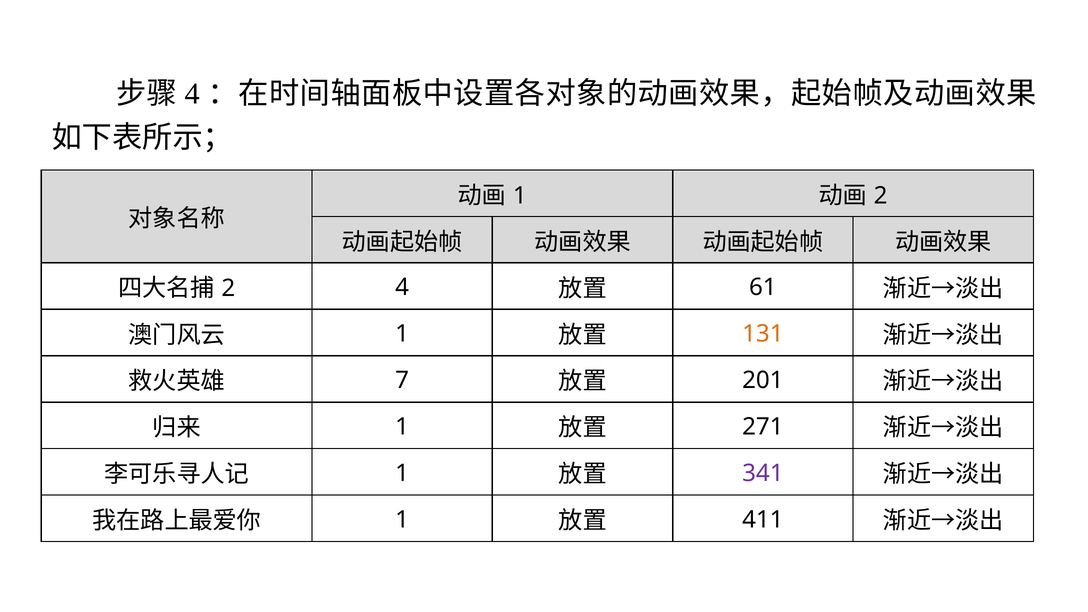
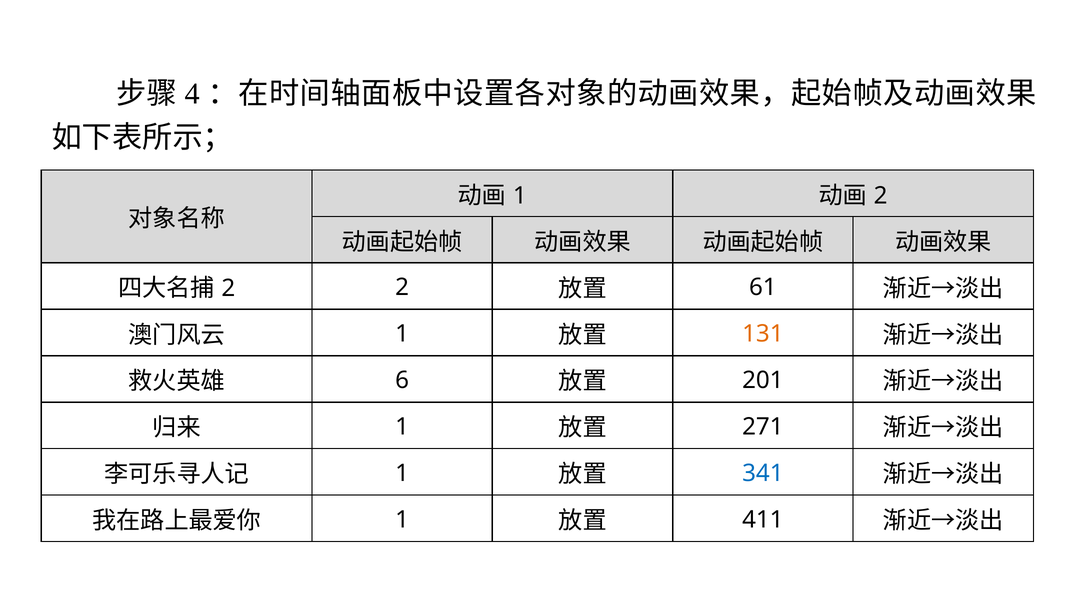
4 at (402, 287): 4 -> 2
7: 7 -> 6
341 colour: purple -> blue
